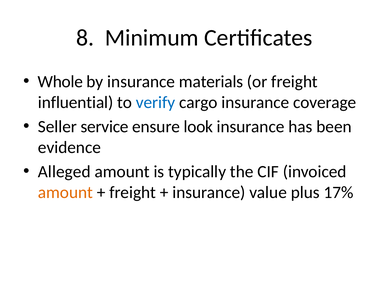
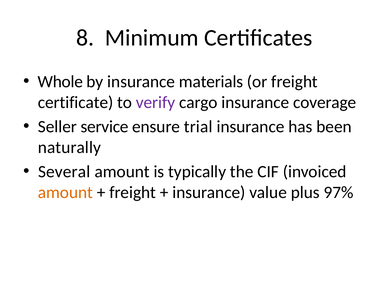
influential: influential -> certificate
verify colour: blue -> purple
look: look -> trial
evidence: evidence -> naturally
Alleged: Alleged -> Several
17%: 17% -> 97%
